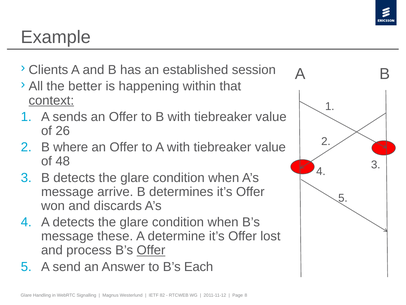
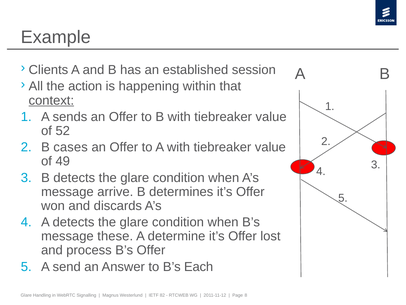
better: better -> action
26: 26 -> 52
where: where -> cases
48: 48 -> 49
Offer at (151, 250) underline: present -> none
